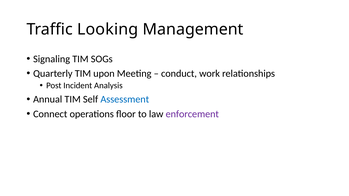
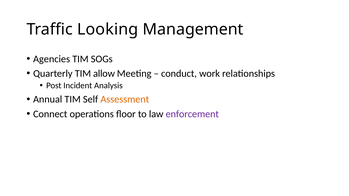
Signaling: Signaling -> Agencies
upon: upon -> allow
Assessment colour: blue -> orange
